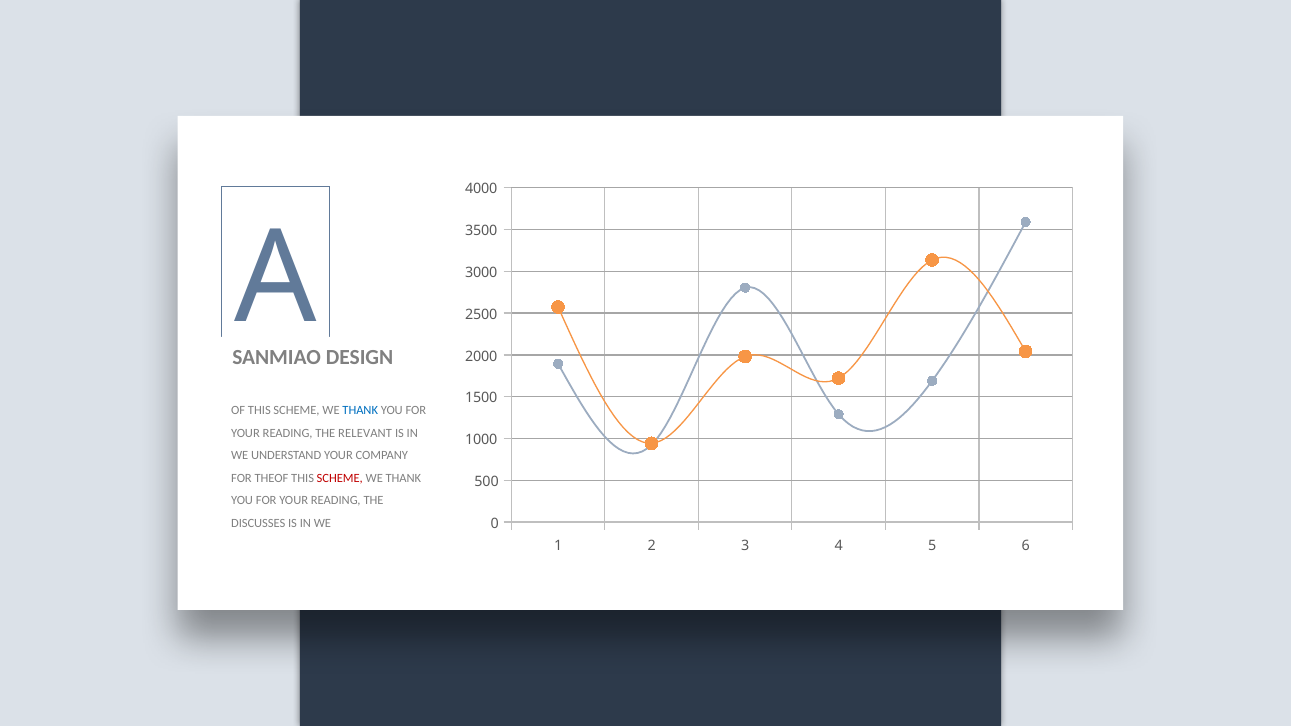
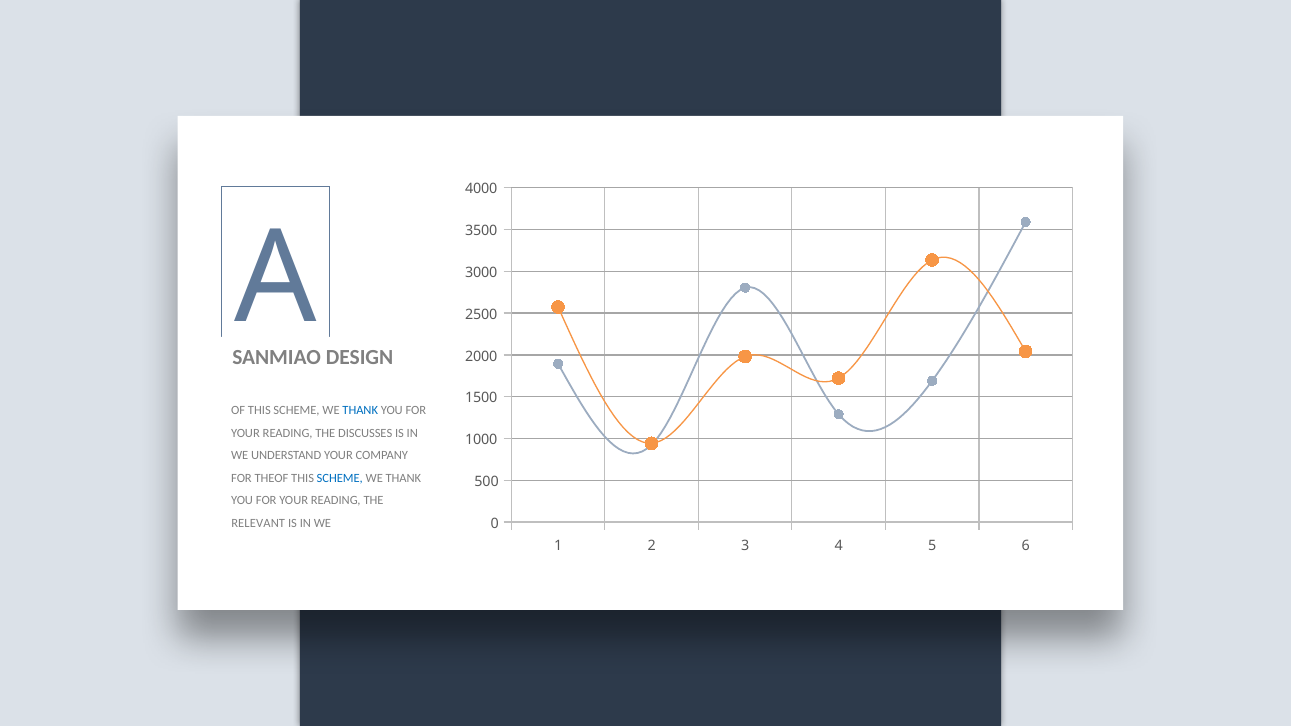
RELEVANT: RELEVANT -> DISCUSSES
SCHEME at (340, 478) colour: red -> blue
DISCUSSES: DISCUSSES -> RELEVANT
